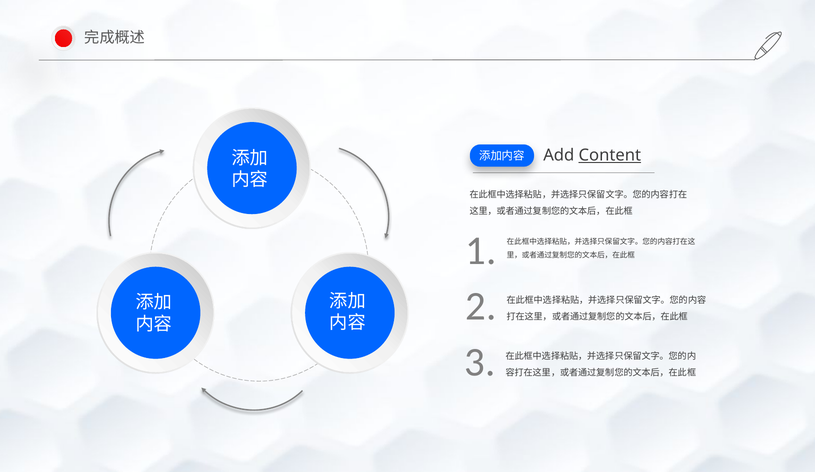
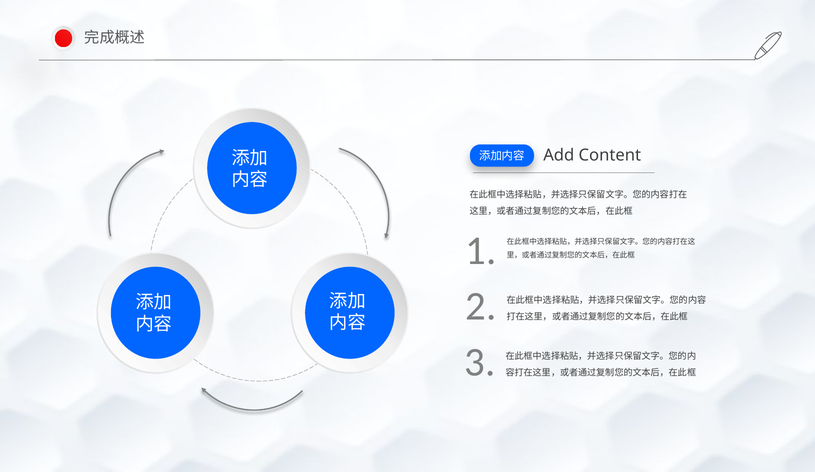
Content underline: present -> none
